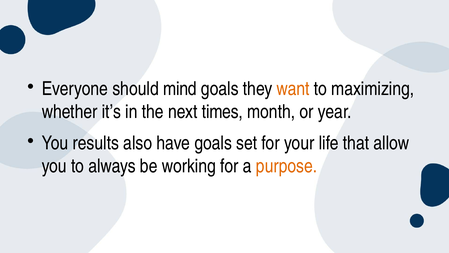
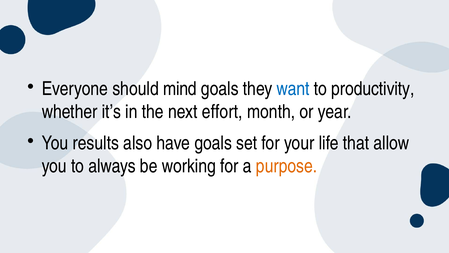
want colour: orange -> blue
maximizing: maximizing -> productivity
times: times -> effort
